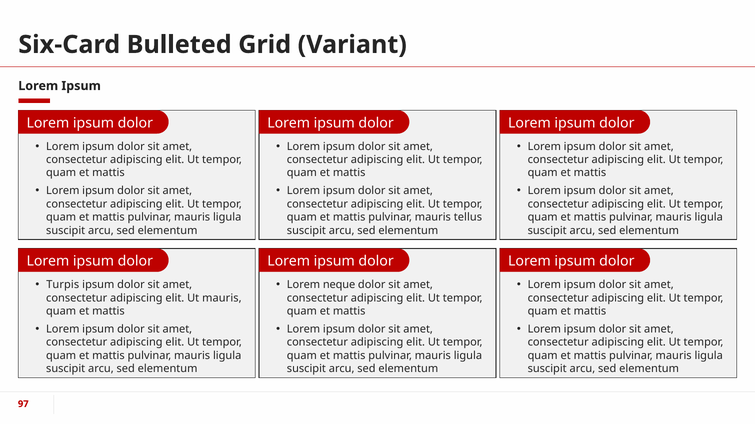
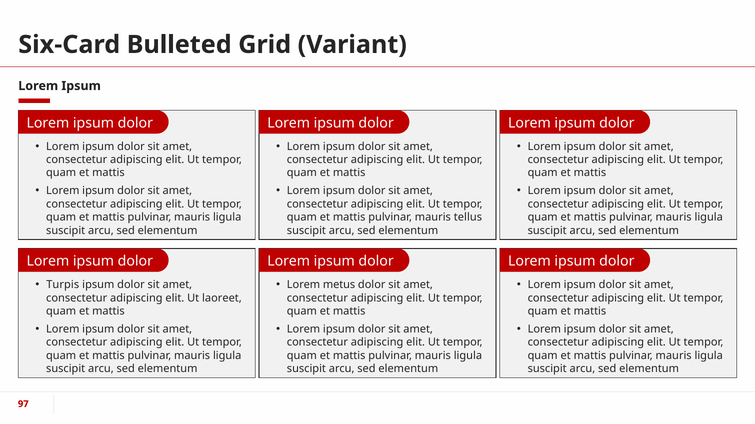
neque: neque -> metus
Ut mauris: mauris -> laoreet
